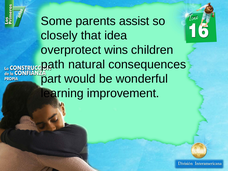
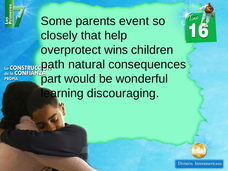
assist: assist -> event
idea: idea -> help
improvement: improvement -> discouraging
